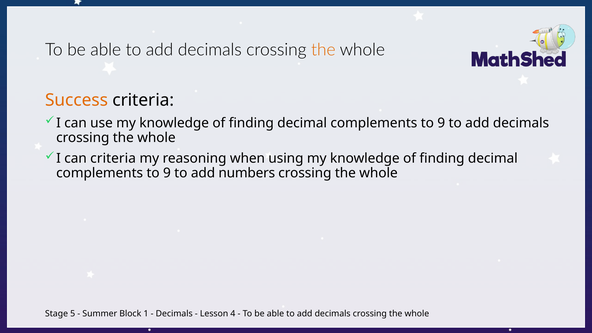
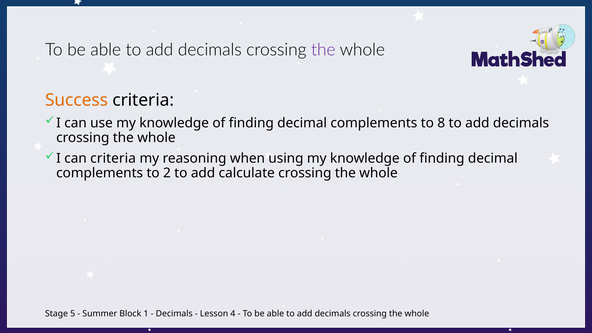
the at (323, 50) colour: orange -> purple
9 at (441, 123): 9 -> 8
9 at (167, 173): 9 -> 2
numbers: numbers -> calculate
